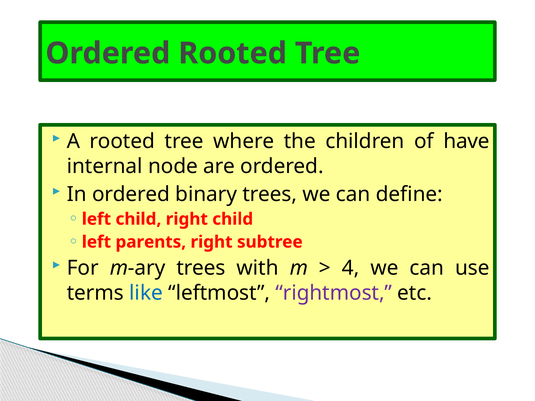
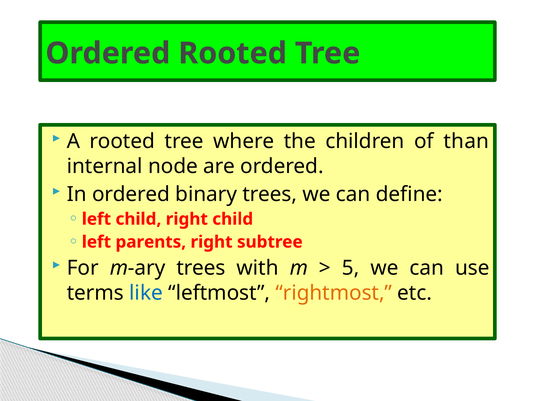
have: have -> than
4: 4 -> 5
rightmost colour: purple -> orange
